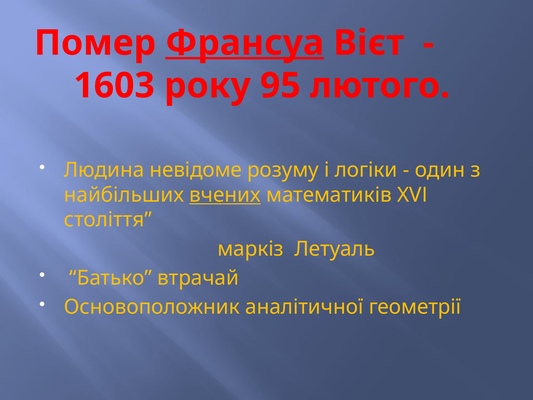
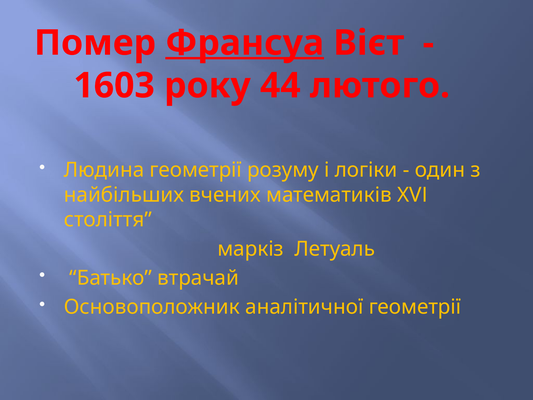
95: 95 -> 44
Людина невідоме: невідоме -> геометрії
вчених underline: present -> none
